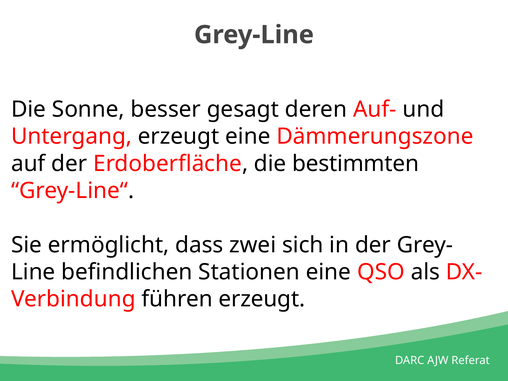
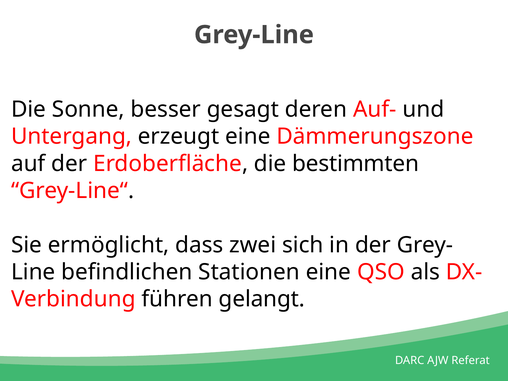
führen erzeugt: erzeugt -> gelangt
